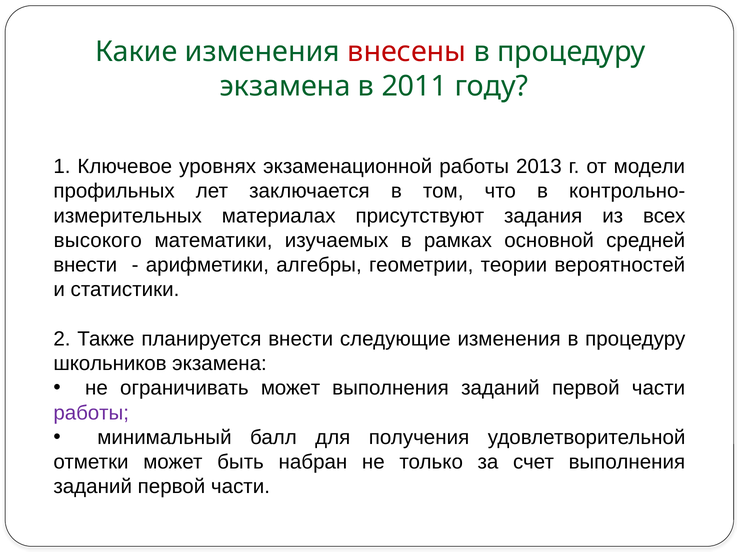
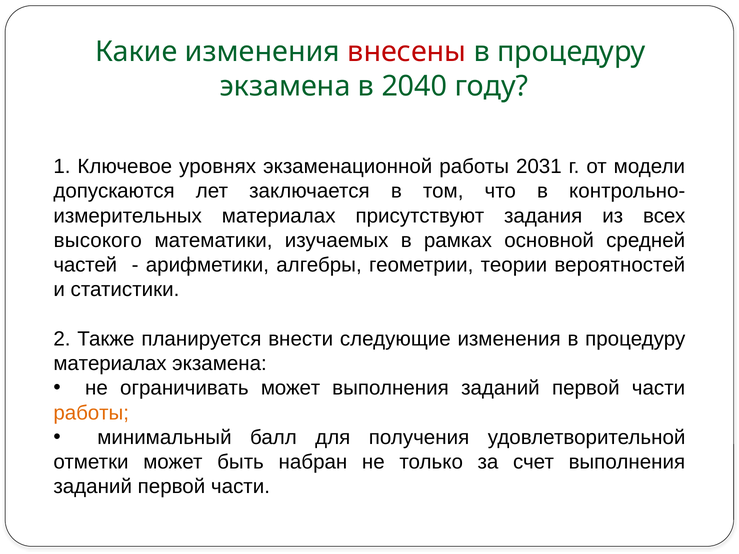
2011: 2011 -> 2040
2013: 2013 -> 2031
профильных: профильных -> допускаются
внести at (85, 265): внести -> частей
школьников at (110, 364): школьников -> материалах
работы at (91, 413) colour: purple -> orange
